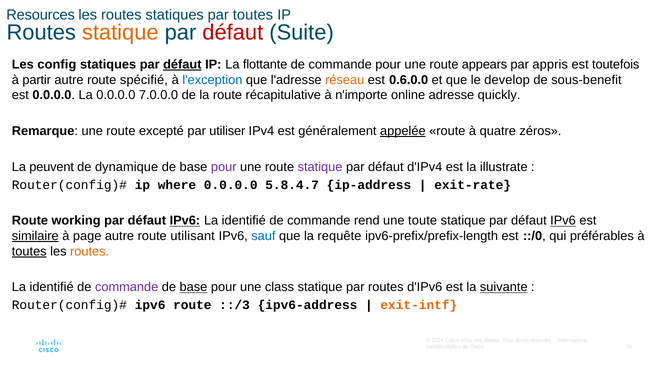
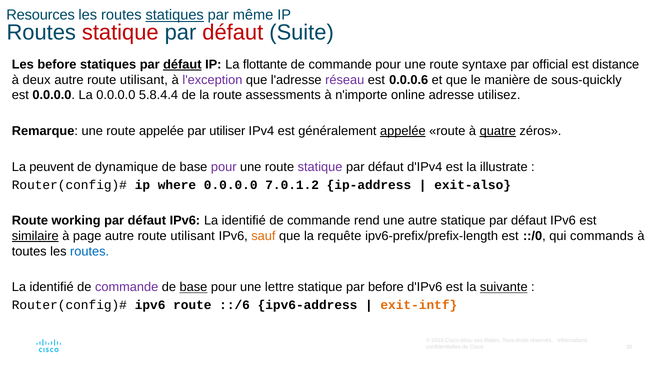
statiques at (175, 15) underline: none -> present
par toutes: toutes -> même
statique at (120, 32) colour: orange -> red
Les config: config -> before
appears: appears -> syntaxe
appris: appris -> official
toutefois: toutefois -> distance
partir: partir -> deux
spécifié at (144, 80): spécifié -> utilisant
l'exception colour: blue -> purple
réseau colour: orange -> purple
0.6.0.0: 0.6.0.0 -> 0.0.0.6
develop: develop -> manière
sous-benefit: sous-benefit -> sous-quickly
7.0.0.0: 7.0.0.0 -> 5.8.4.4
récapitulative: récapitulative -> assessments
quickly: quickly -> utilisez
route excepté: excepté -> appelée
quatre underline: none -> present
5.8.4.7: 5.8.4.7 -> 7.0.1.2
exit-rate: exit-rate -> exit-also
IPv6 at (185, 220) underline: present -> none
une toute: toute -> autre
IPv6 at (563, 220) underline: present -> none
sauf colour: blue -> orange
préférables: préférables -> commands
toutes at (29, 251) underline: present -> none
routes at (90, 251) colour: orange -> blue
class: class -> lettre
par routes: routes -> before
::/3: ::/3 -> ::/6
